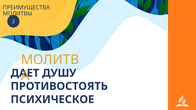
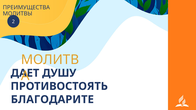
ПСИХИЧЕСКОЕ: ПСИХИЧЕСКОЕ -> БЛАГОДАРИТЕ
